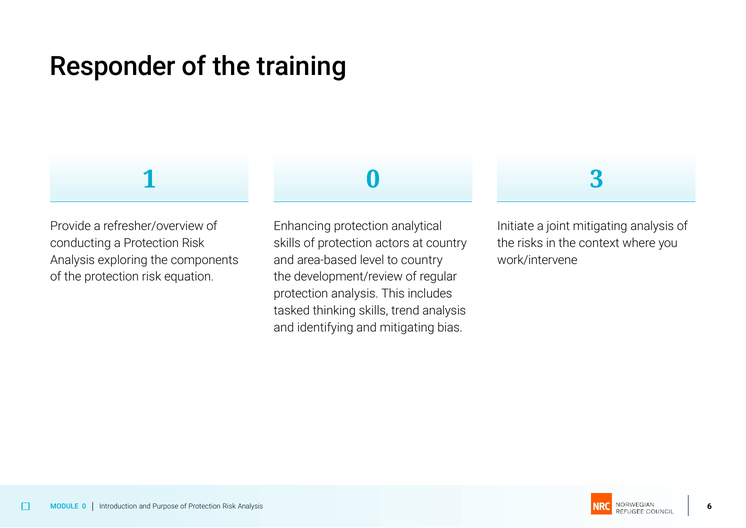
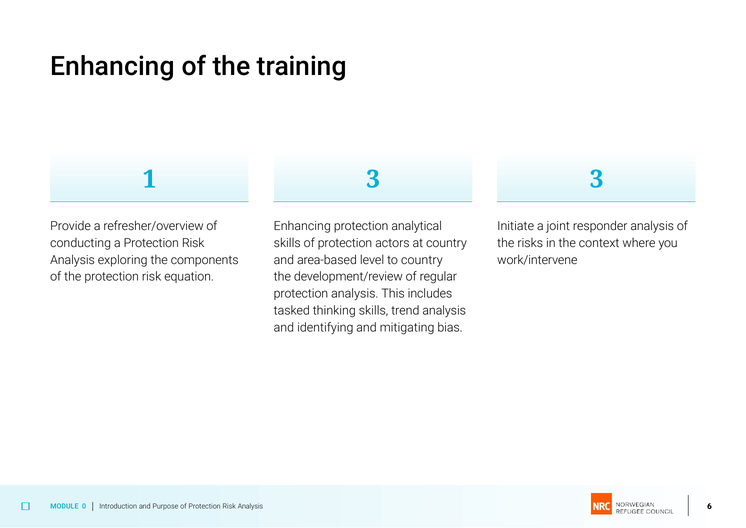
Responder at (113, 66): Responder -> Enhancing
1 0: 0 -> 3
joint mitigating: mitigating -> responder
